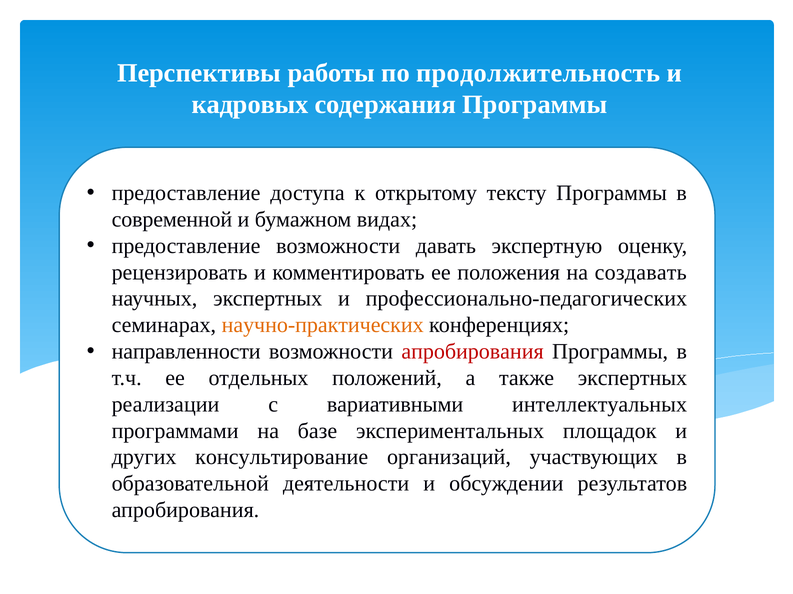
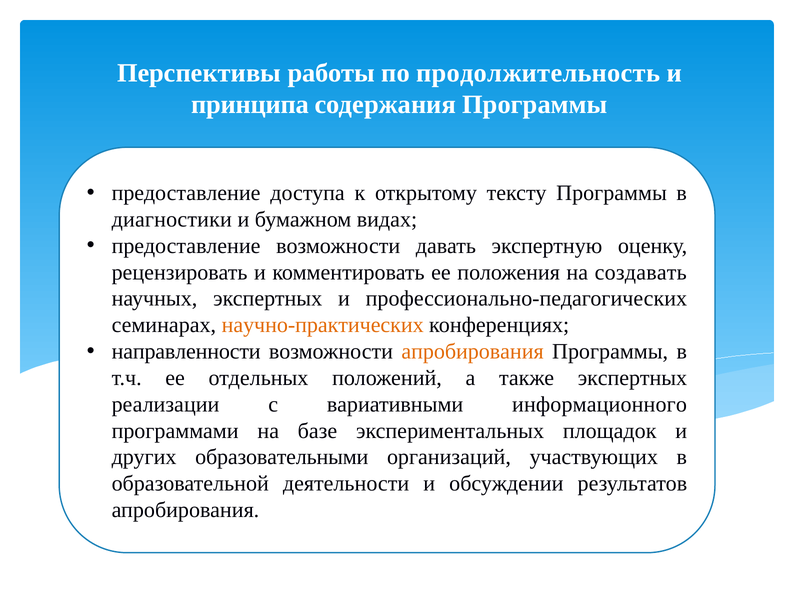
кадровых: кадровых -> принципа
современной: современной -> диагностики
апробирования at (473, 352) colour: red -> orange
интеллектуальных: интеллектуальных -> информационного
консультирование: консультирование -> образовательными
